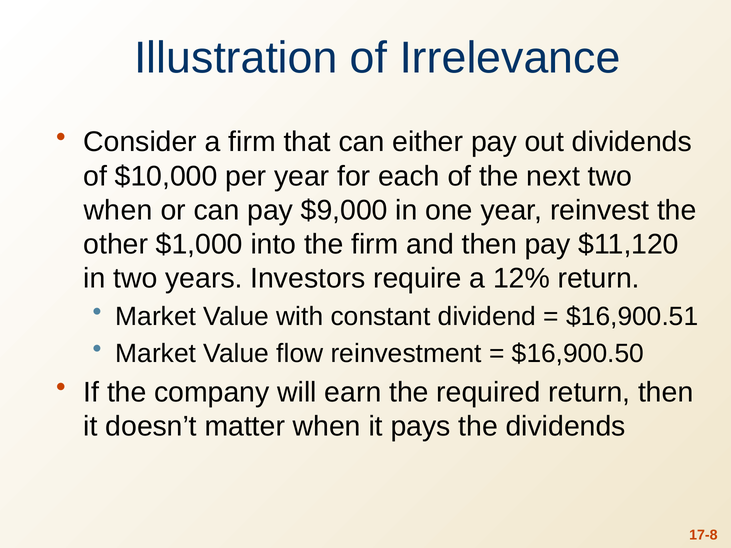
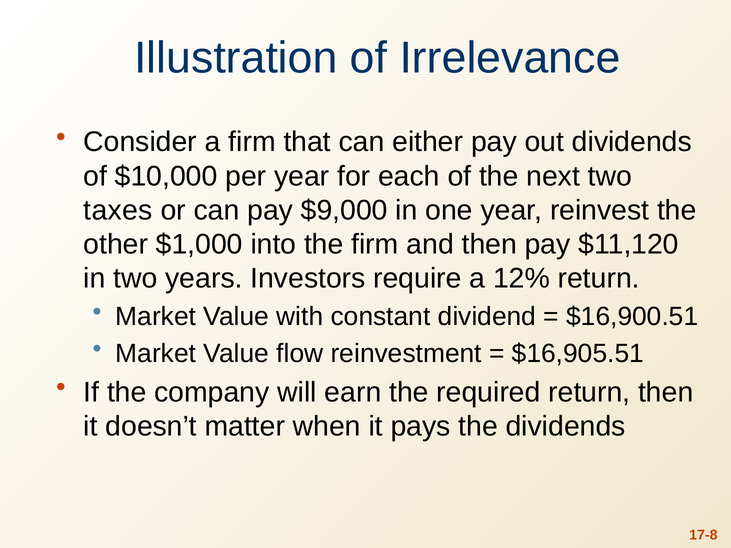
when at (118, 210): when -> taxes
$16,900.50: $16,900.50 -> $16,905.51
